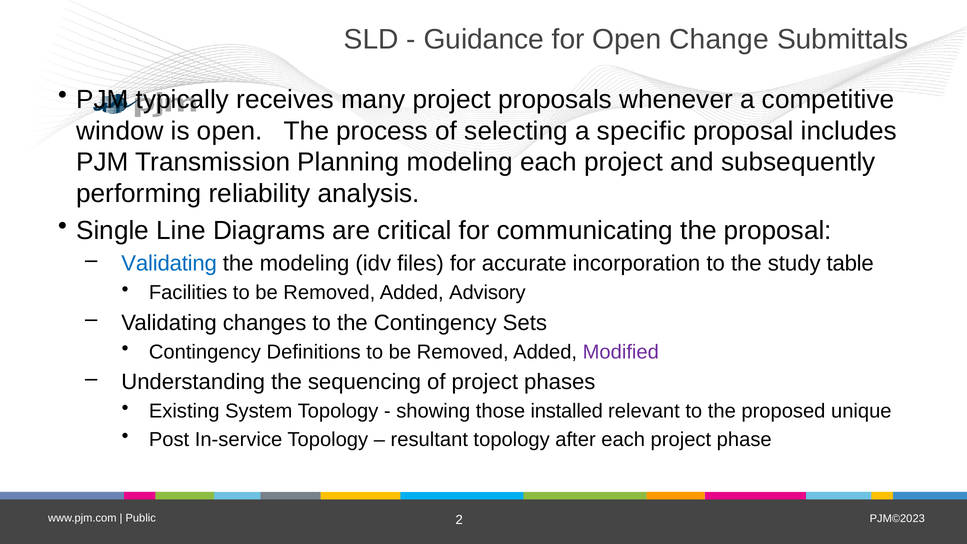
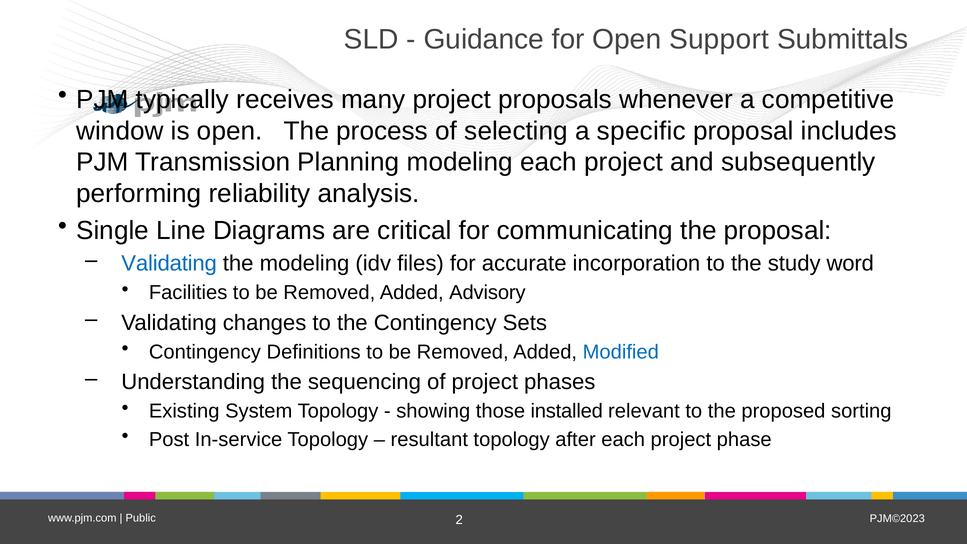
Change: Change -> Support
table: table -> word
Modified colour: purple -> blue
unique: unique -> sorting
